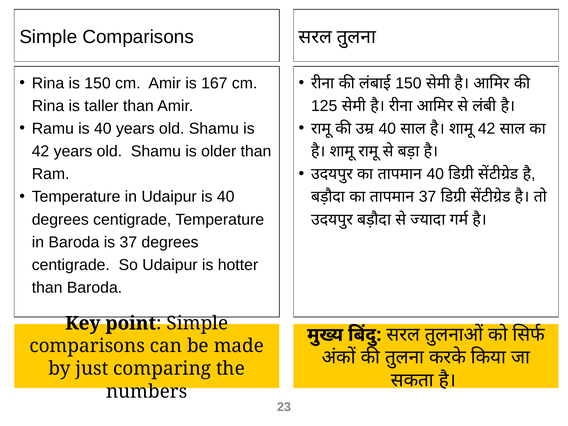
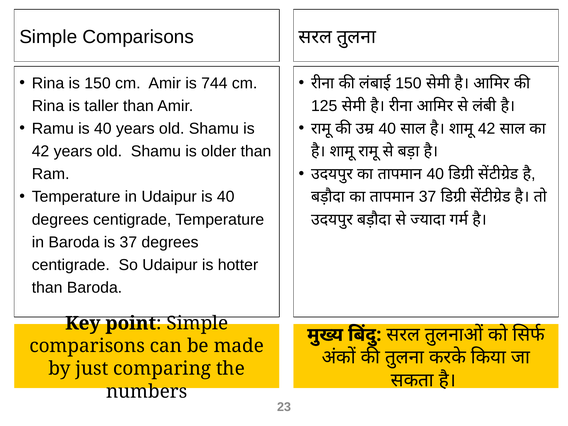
167: 167 -> 744
